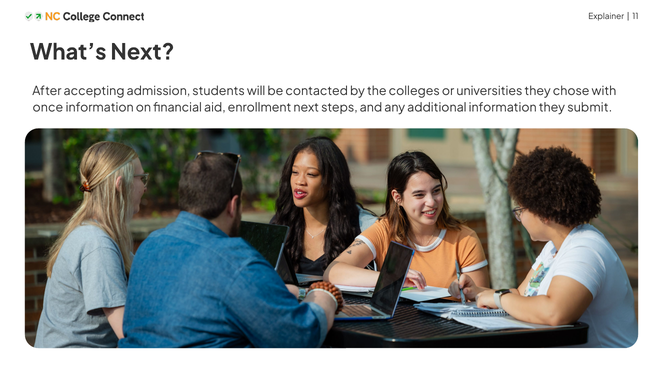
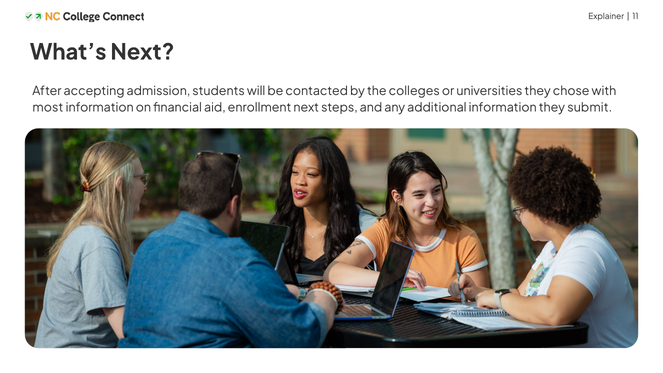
once: once -> most
